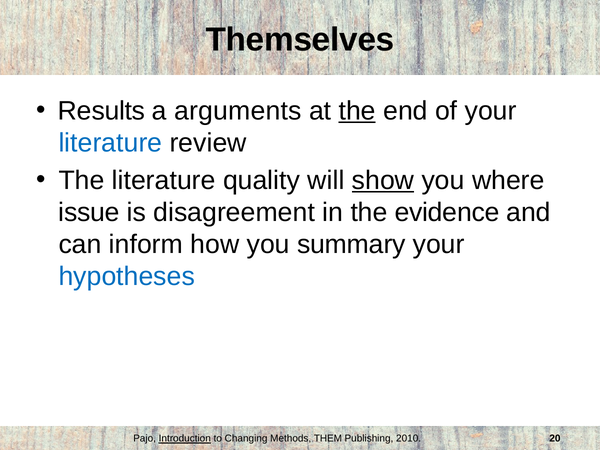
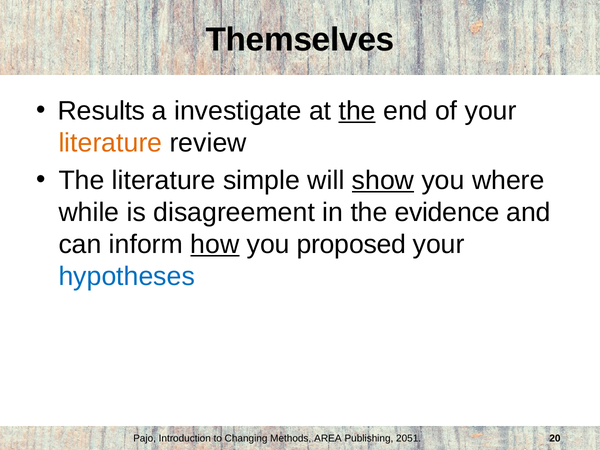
arguments: arguments -> investigate
literature at (110, 143) colour: blue -> orange
quality: quality -> simple
issue: issue -> while
how underline: none -> present
summary: summary -> proposed
Introduction underline: present -> none
THEM: THEM -> AREA
2010: 2010 -> 2051
